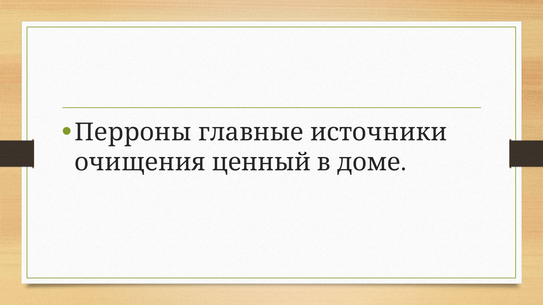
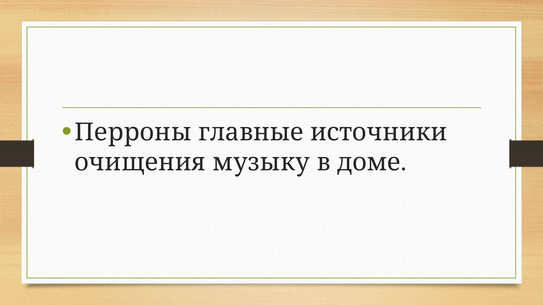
ценный: ценный -> музыку
